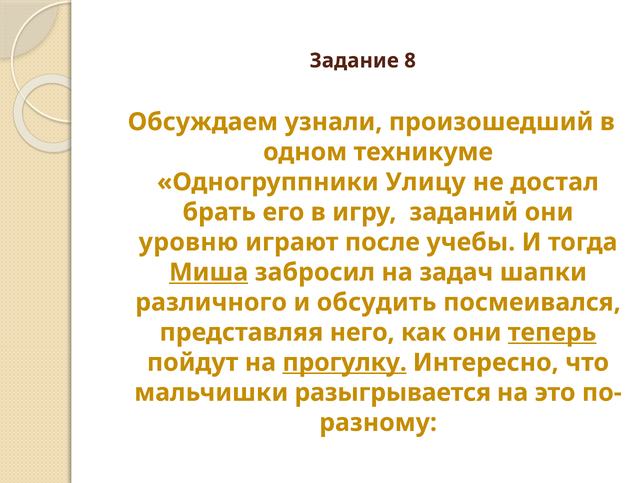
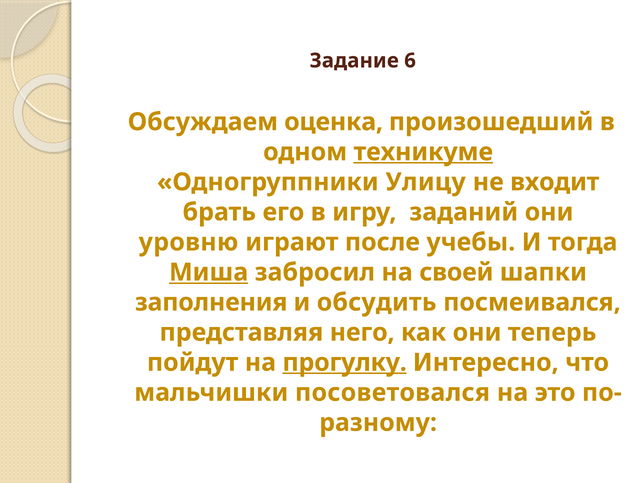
8: 8 -> 6
узнали: узнали -> оценка
техникуме underline: none -> present
достал: достал -> входит
задач: задач -> своей
различного: различного -> заполнения
теперь underline: present -> none
разыгрывается: разыгрывается -> посоветовался
